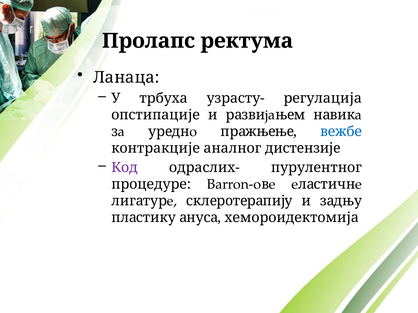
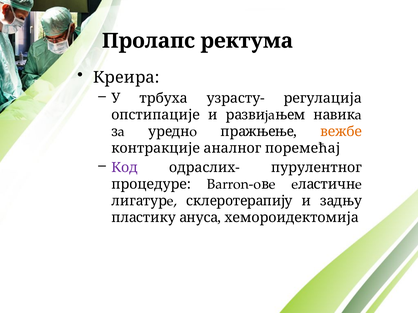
Ланаца: Ланаца -> Крeирa
вежбе colour: blue -> orange
дистeнзиje: дистeнзиje -> поремећај
